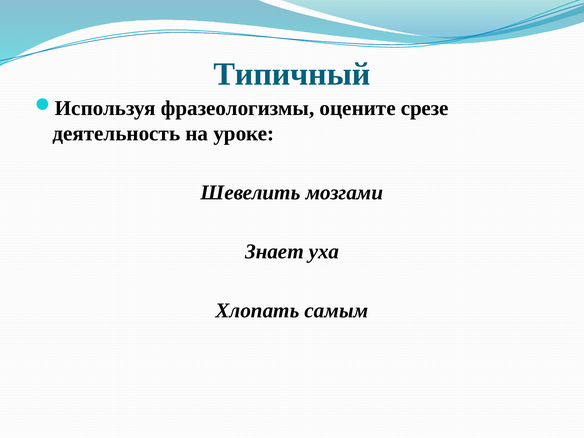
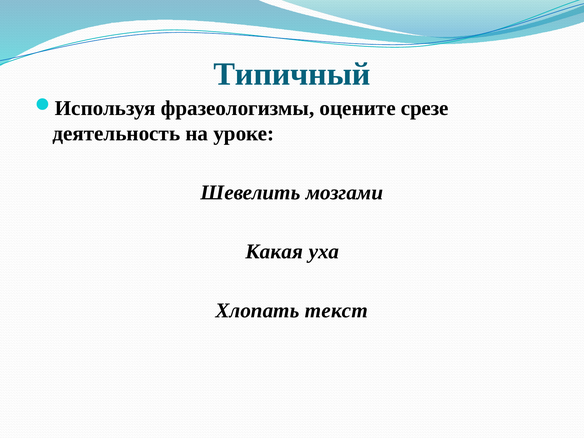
Знает: Знает -> Какая
самым: самым -> текст
